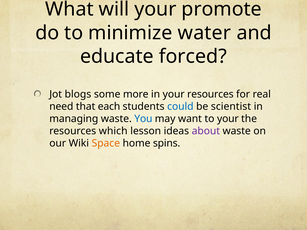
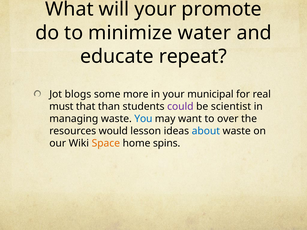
forced: forced -> repeat
your resources: resources -> municipal
need: need -> must
each: each -> than
could colour: blue -> purple
to your: your -> over
which: which -> would
about colour: purple -> blue
